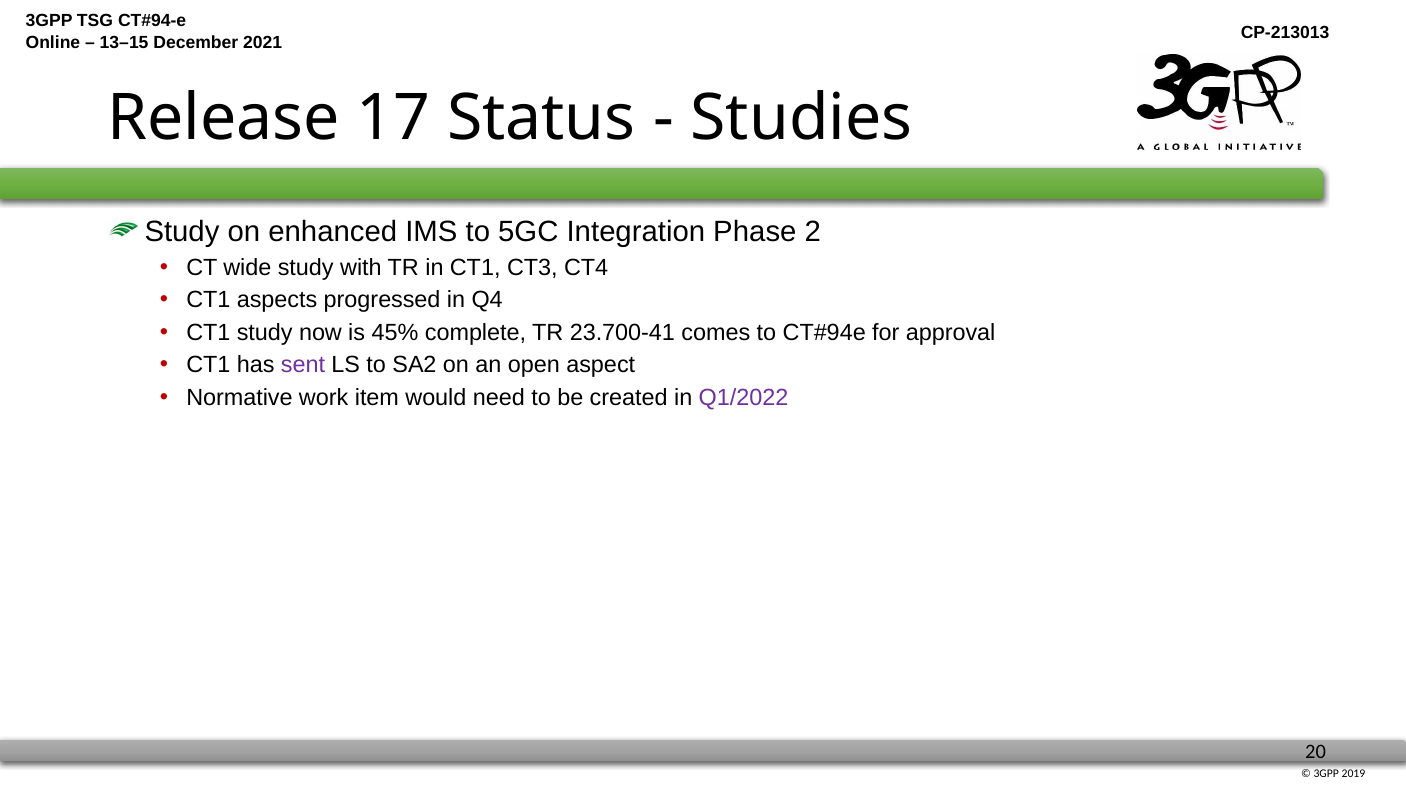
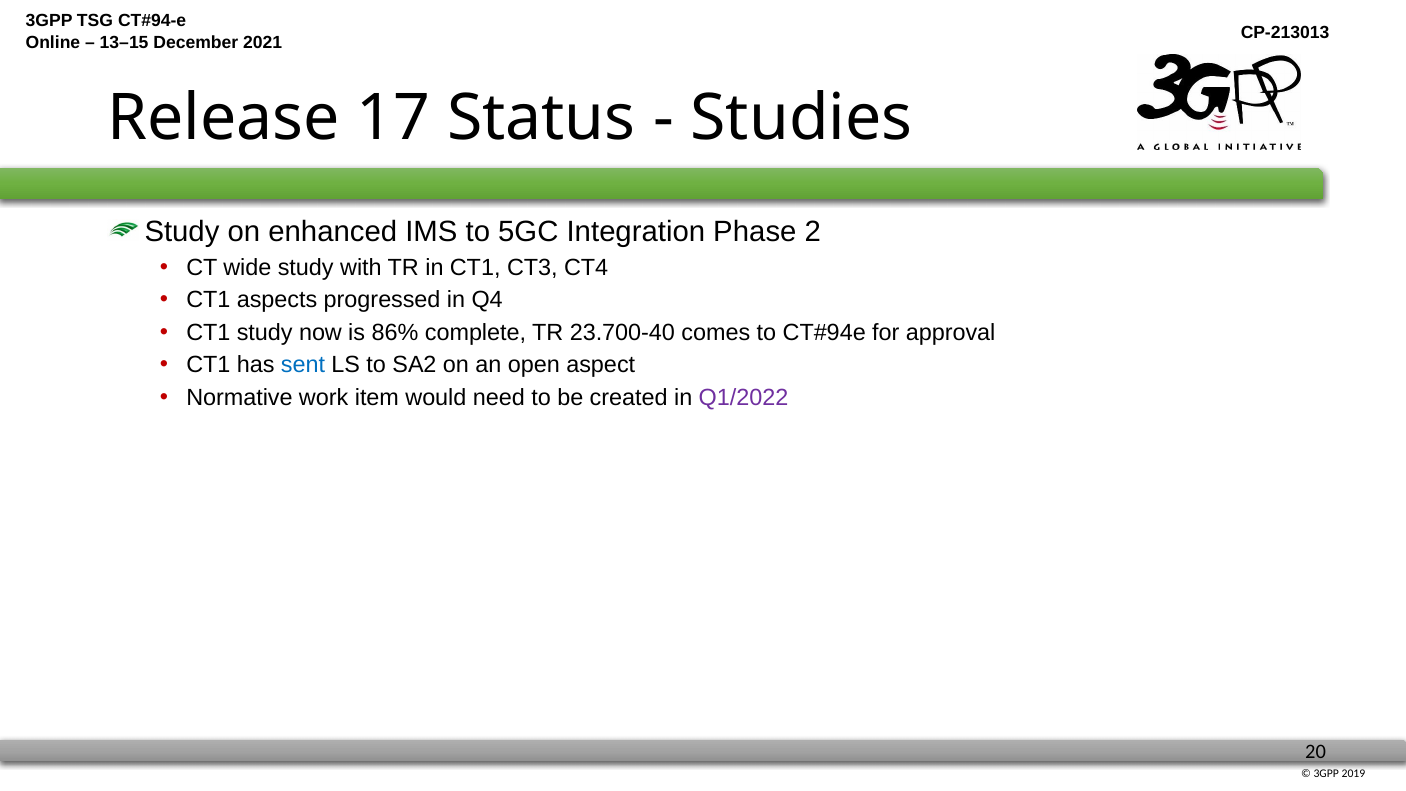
45%: 45% -> 86%
23.700-41: 23.700-41 -> 23.700-40
sent colour: purple -> blue
